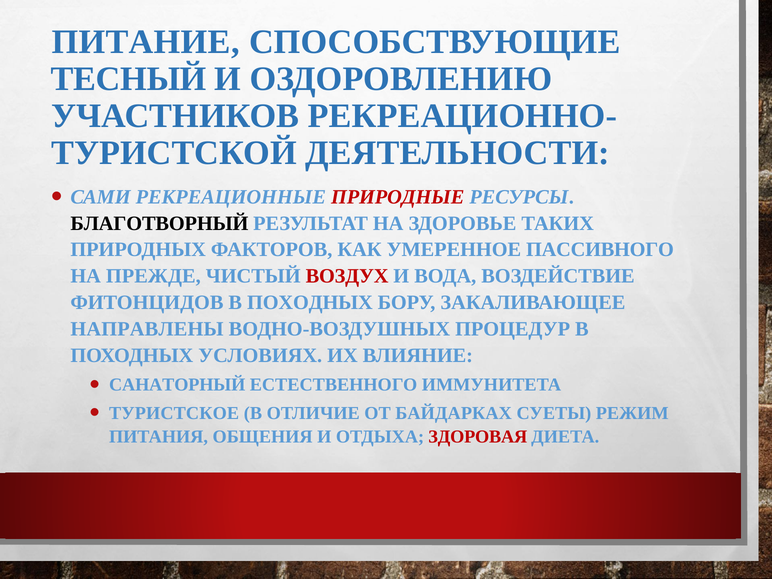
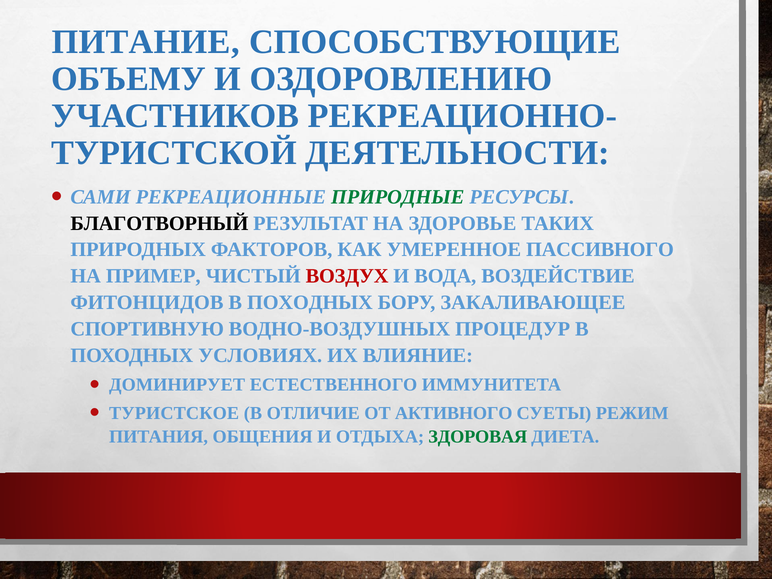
ТЕСНЫЙ: ТЕСНЫЙ -> ОБЪЕМУ
ПРИРОДНЫЕ colour: red -> green
ПРЕЖДЕ: ПРЕЖДЕ -> ПРИМЕР
НАПРАВЛЕНЫ: НАПРАВЛЕНЫ -> СПОРТИВНУЮ
САНАТОРНЫЙ: САНАТОРНЫЙ -> ДОМИНИРУЕТ
БАЙДАРКАХ: БАЙДАРКАХ -> АКТИВНОГО
ЗДОРОВАЯ colour: red -> green
